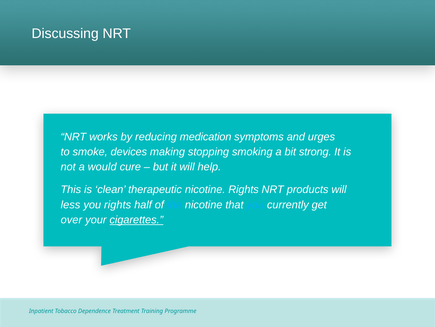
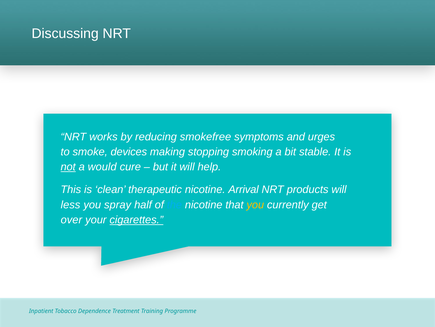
medication: medication -> smokefree
strong: strong -> stable
not underline: none -> present
nicotine Rights: Rights -> Arrival
you rights: rights -> spray
you at (255, 204) colour: light blue -> yellow
